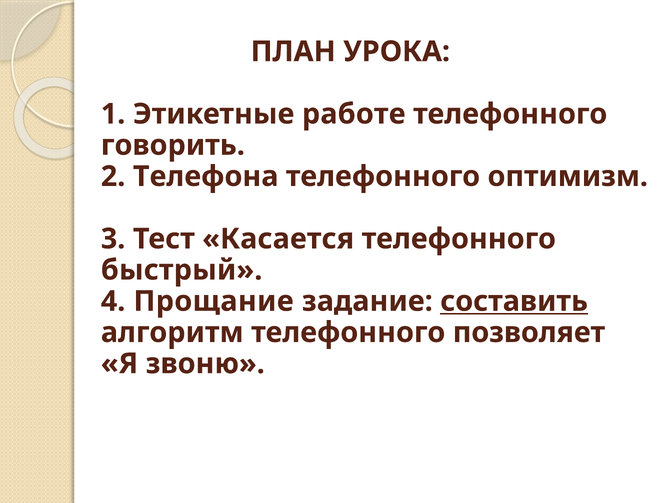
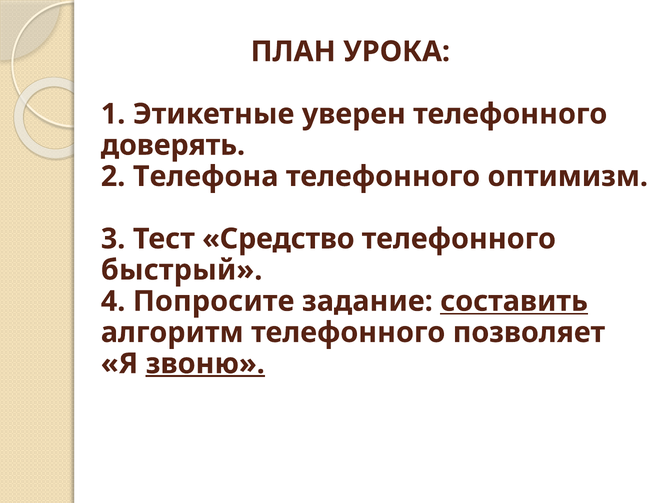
работе: работе -> уверен
говорить: говорить -> доверять
Касается: Касается -> Средство
Прощание: Прощание -> Попросите
звоню underline: none -> present
